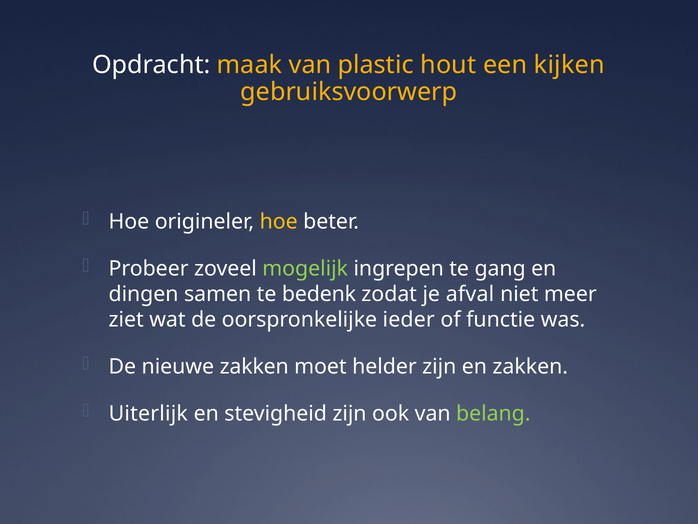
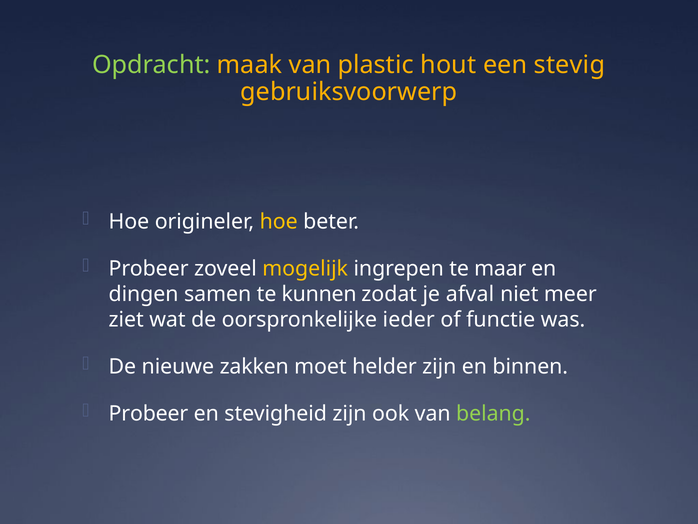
Opdracht colour: white -> light green
kijken: kijken -> stevig
mogelijk colour: light green -> yellow
gang: gang -> maar
bedenk: bedenk -> kunnen
en zakken: zakken -> binnen
Uiterlijk at (148, 413): Uiterlijk -> Probeer
